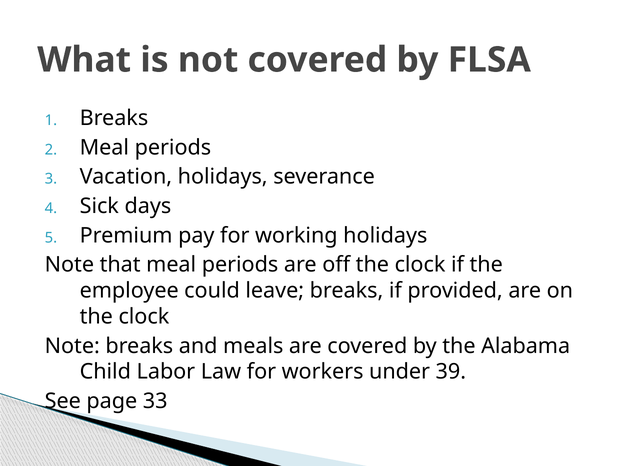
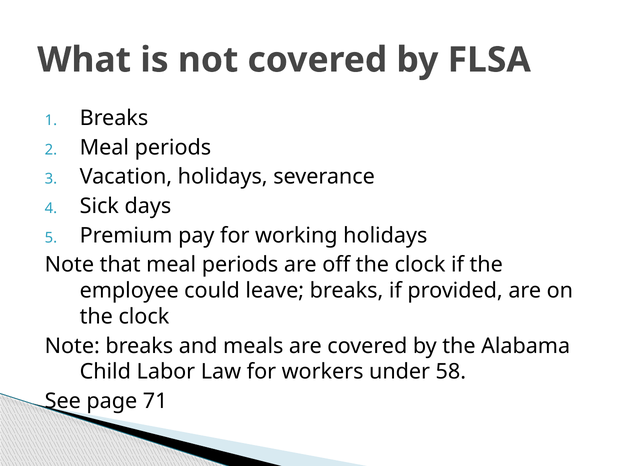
39: 39 -> 58
33: 33 -> 71
